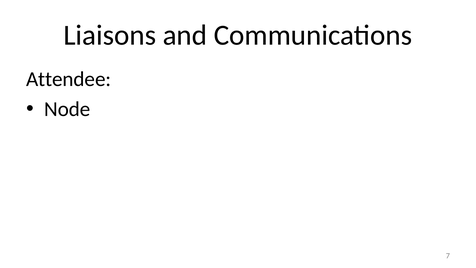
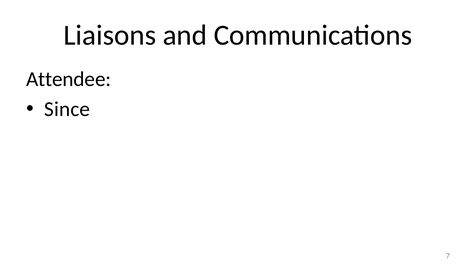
Node: Node -> Since
